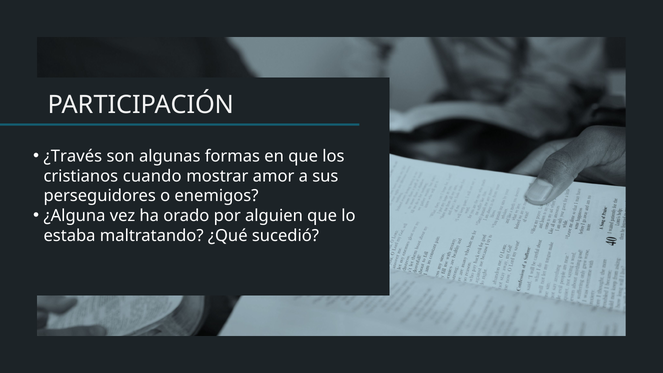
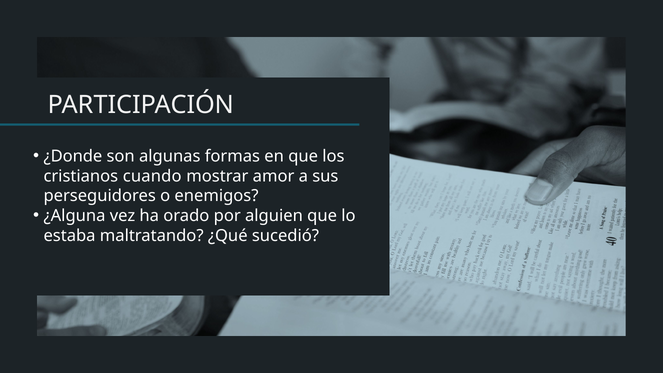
¿Través: ¿Través -> ¿Donde
